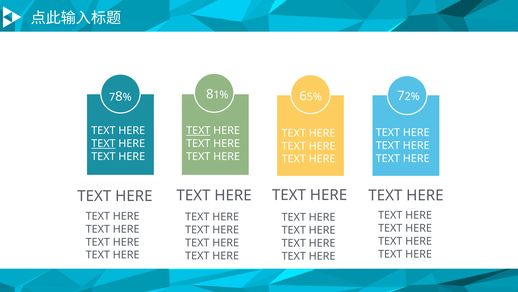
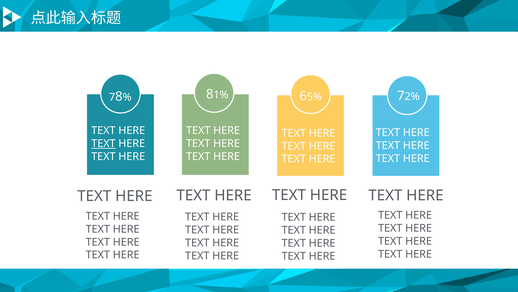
TEXT at (198, 130) underline: present -> none
